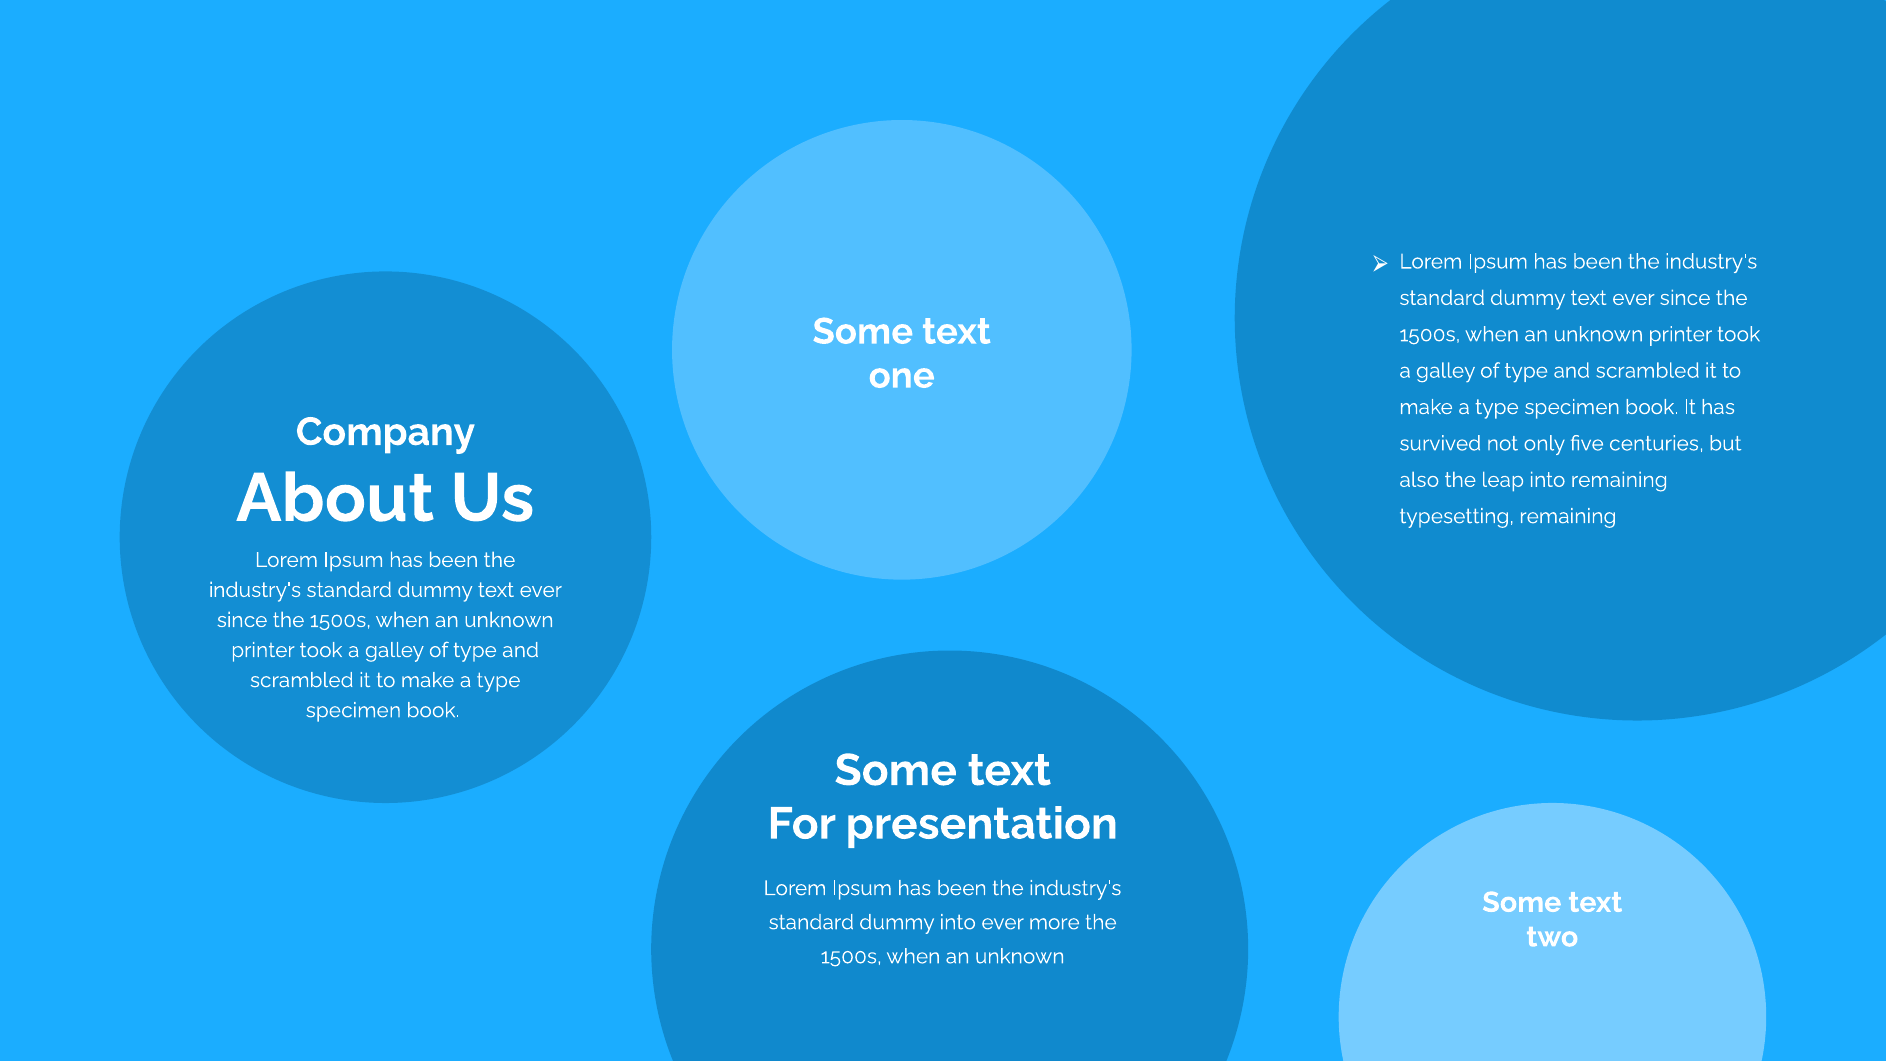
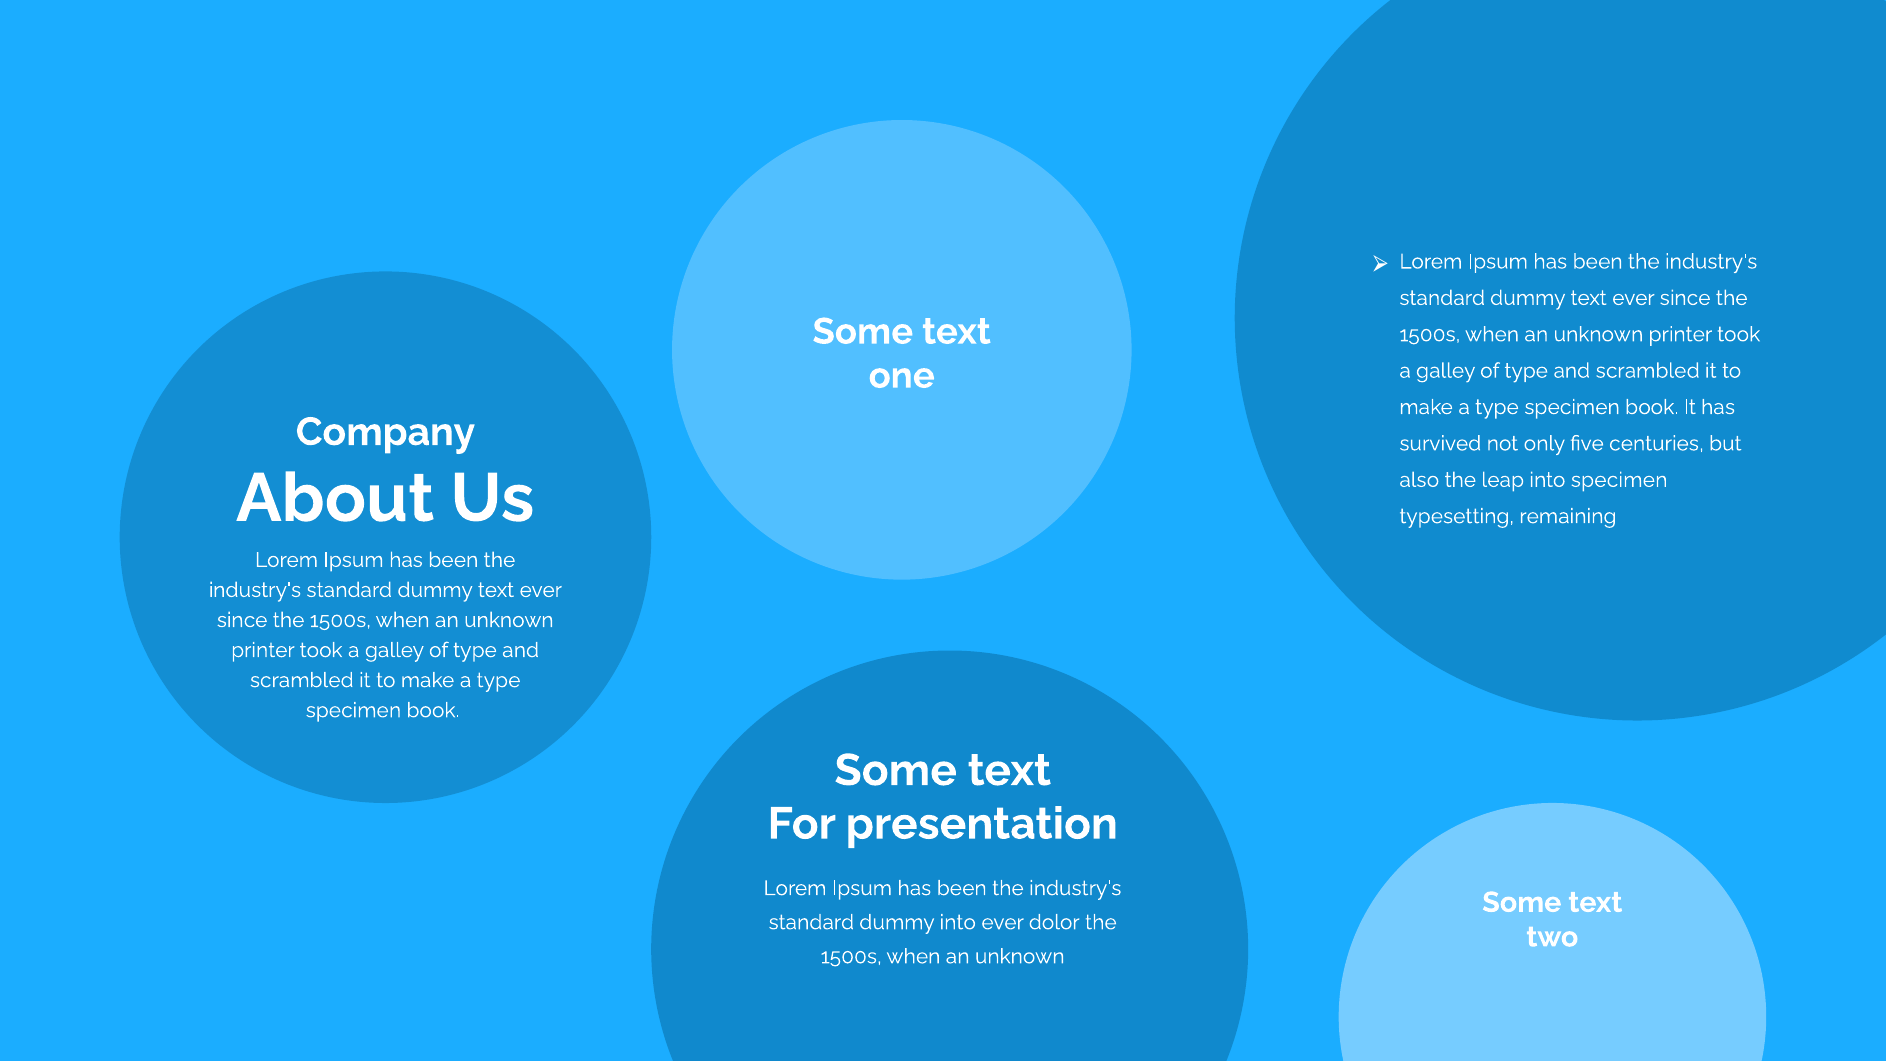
into remaining: remaining -> specimen
more: more -> dolor
